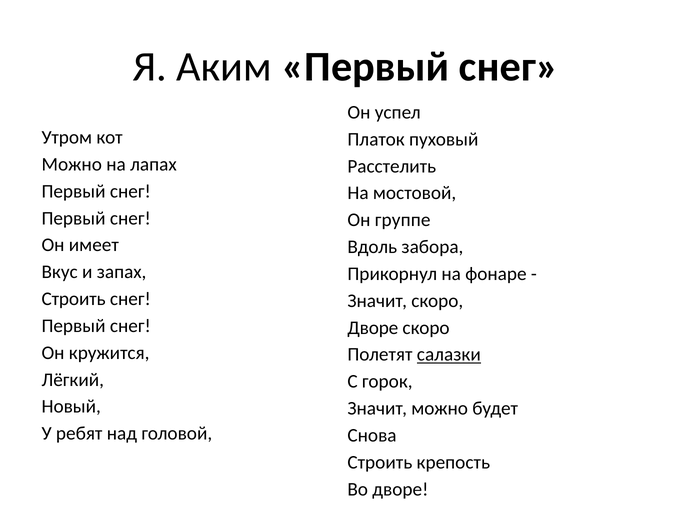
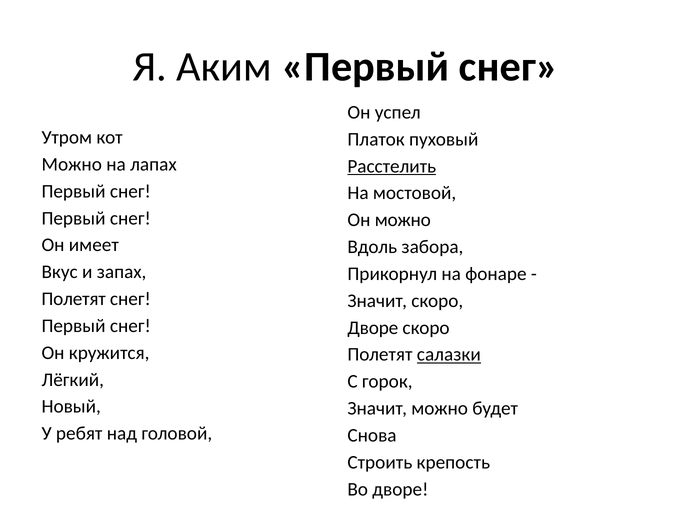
Расстелить underline: none -> present
Он группе: группе -> можно
Строить at (74, 299): Строить -> Полетят
